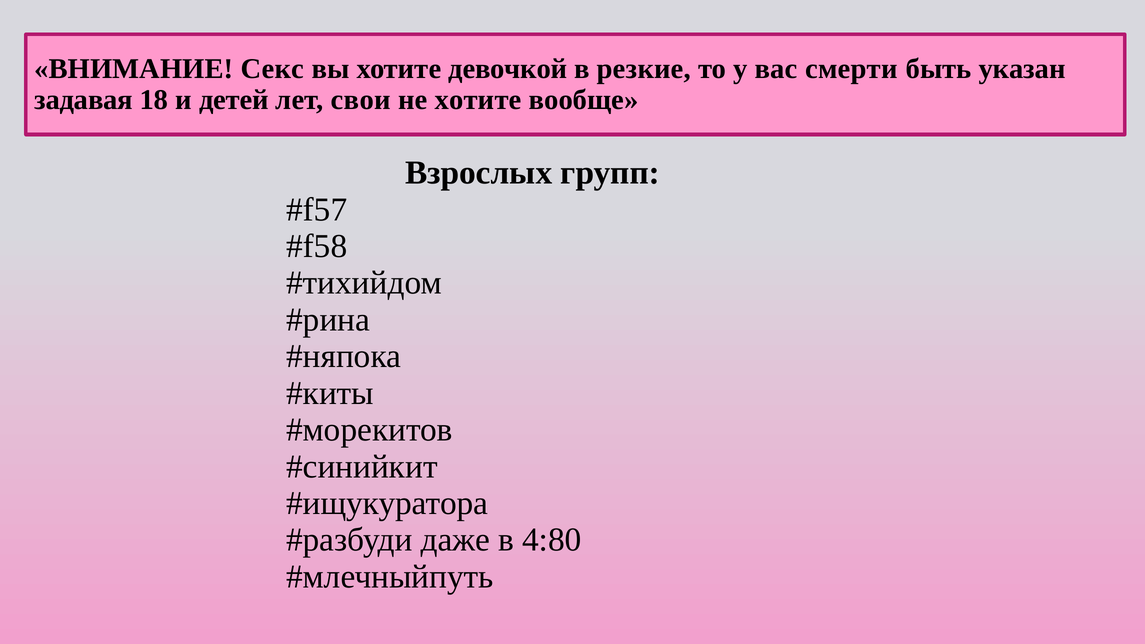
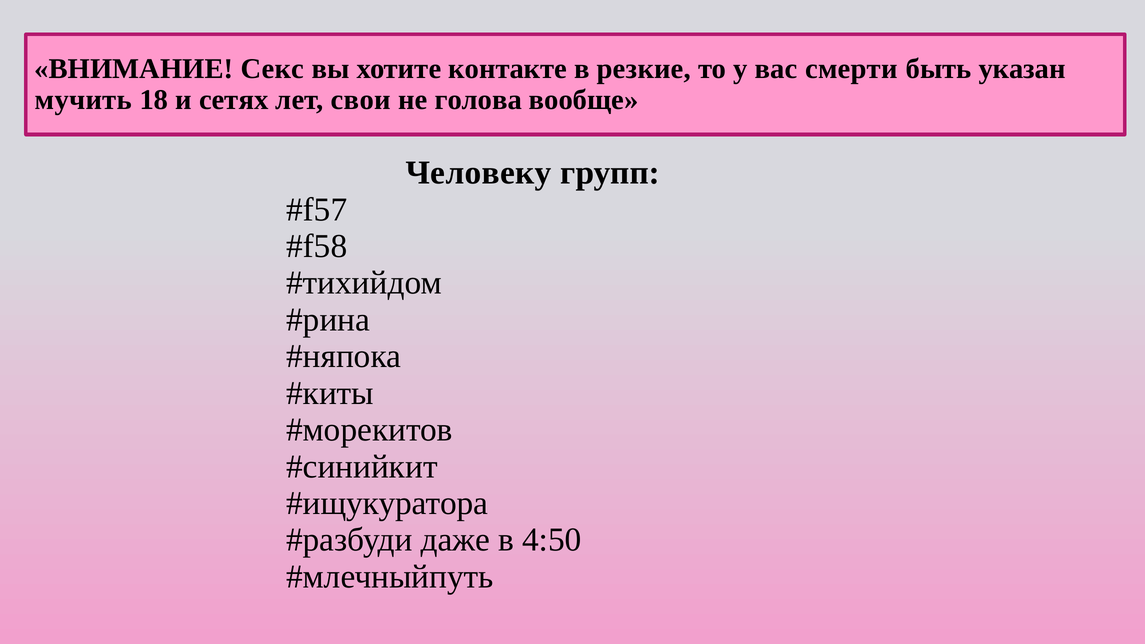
девочкой: девочкой -> контакте
задавая: задавая -> мучить
детей: детей -> сетях
не хотите: хотите -> голова
Взрослых: Взрослых -> Человеку
4:80: 4:80 -> 4:50
